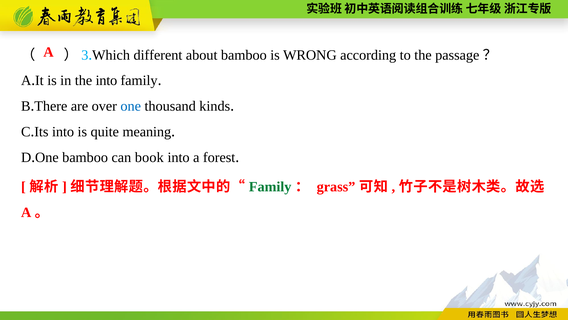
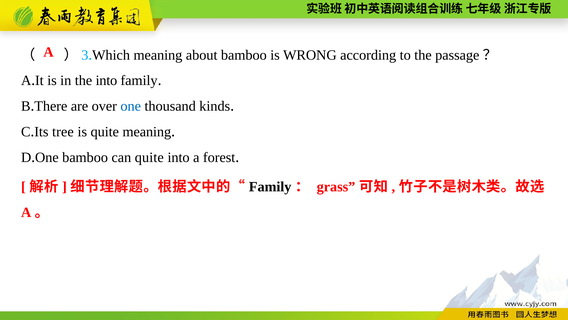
different at (158, 55): different -> meaning
into at (63, 132): into -> tree
can book: book -> quite
Family at (270, 187) colour: green -> black
